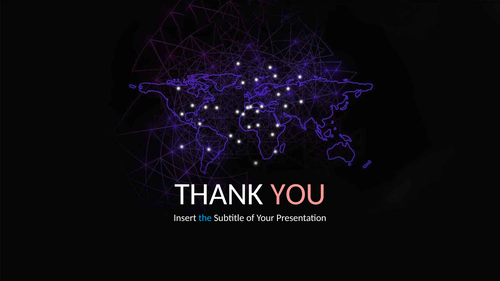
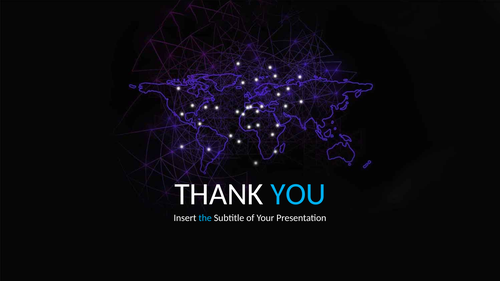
YOU colour: pink -> light blue
